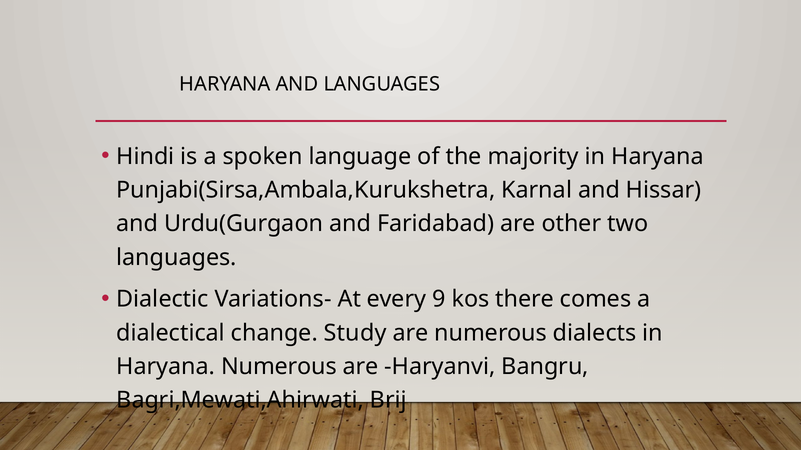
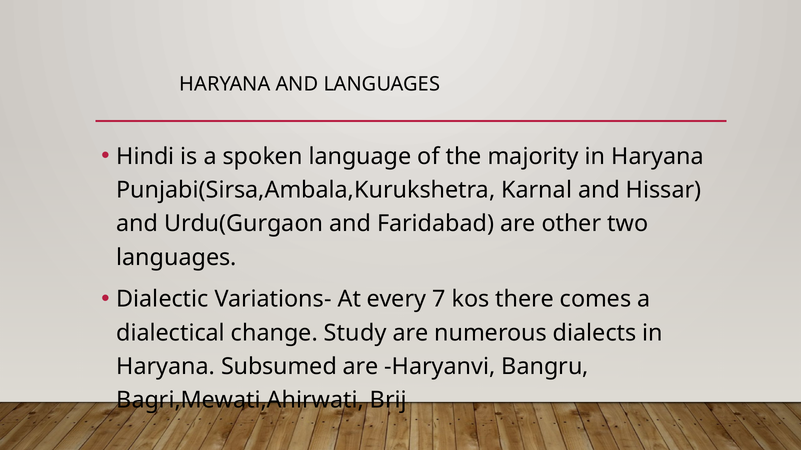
9: 9 -> 7
Haryana Numerous: Numerous -> Subsumed
